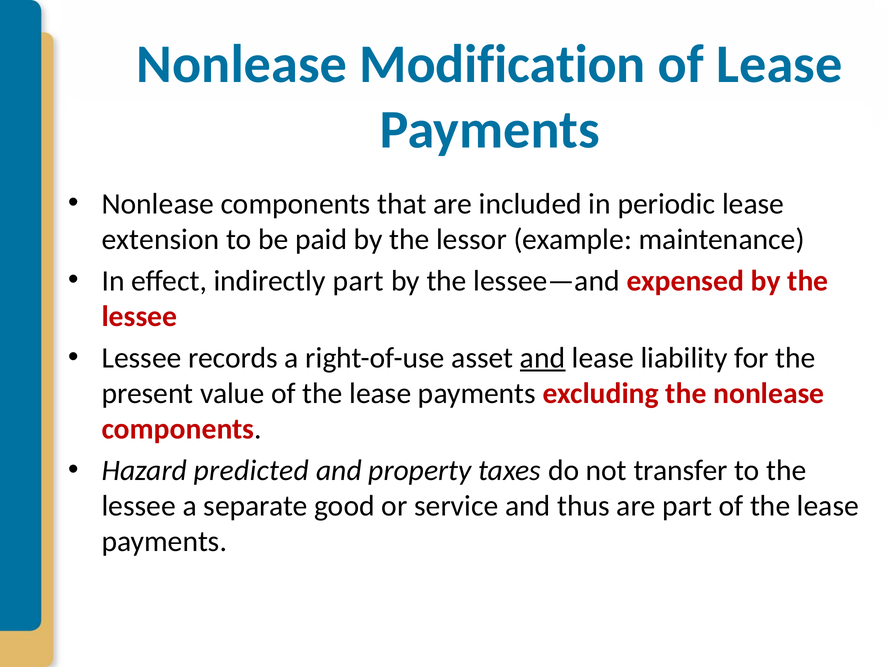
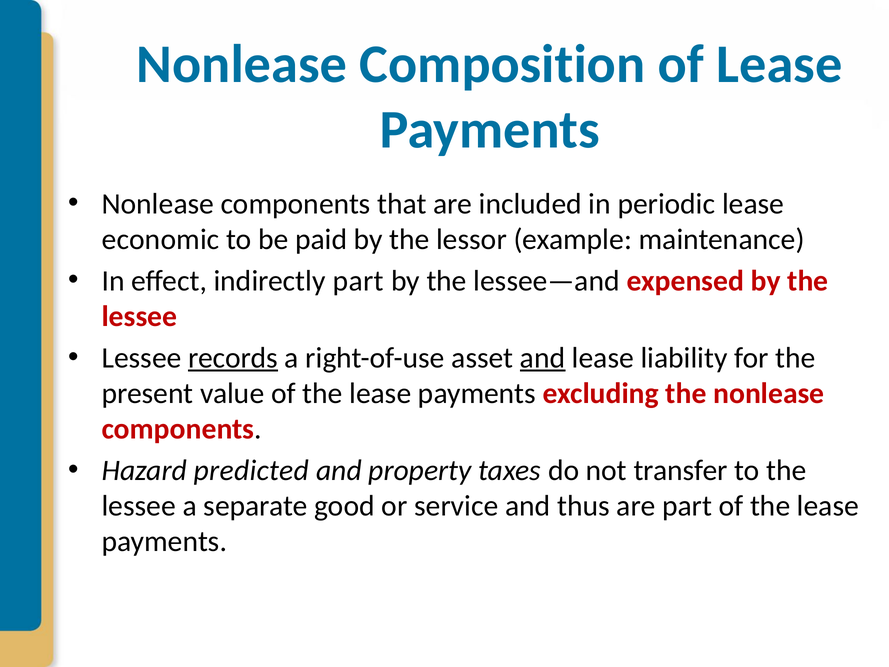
Modification: Modification -> Composition
extension: extension -> economic
records underline: none -> present
